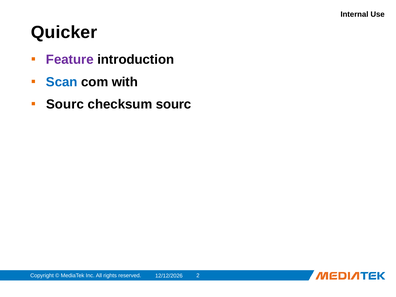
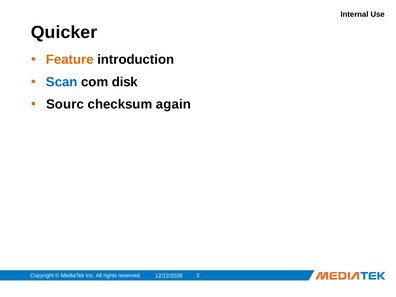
Feature colour: purple -> orange
with: with -> disk
checksum sourc: sourc -> again
